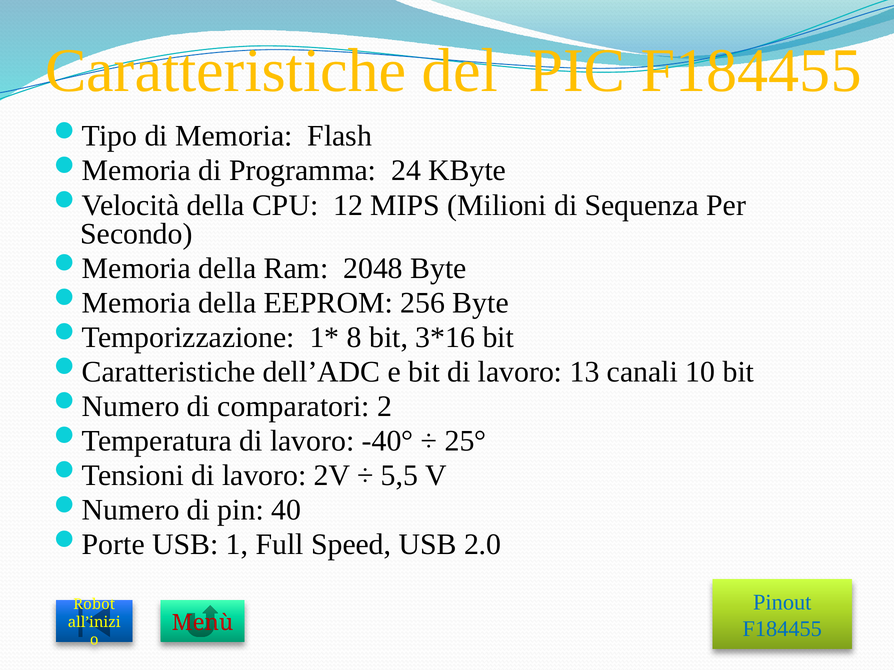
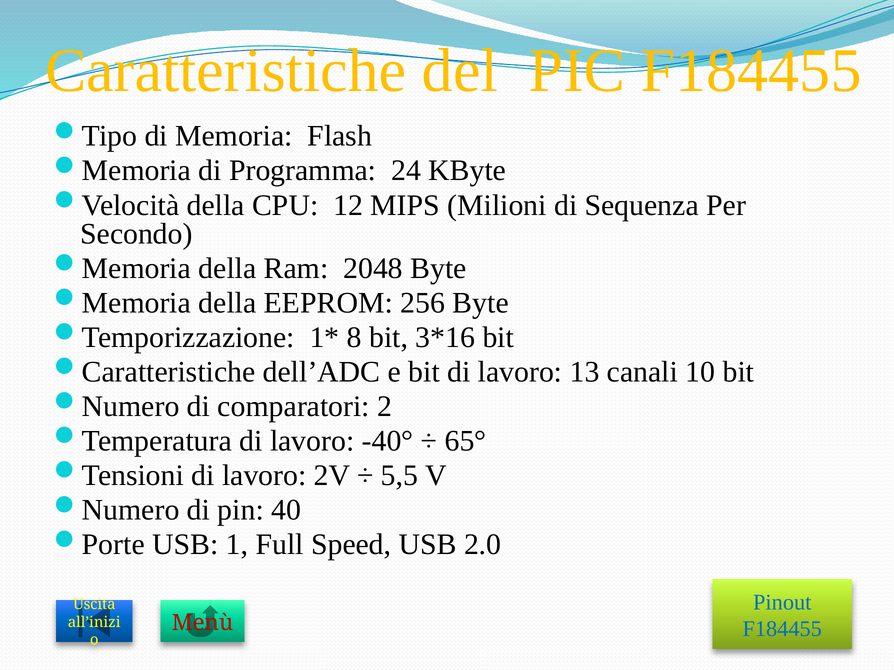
25°: 25° -> 65°
Robot: Robot -> Uscita
